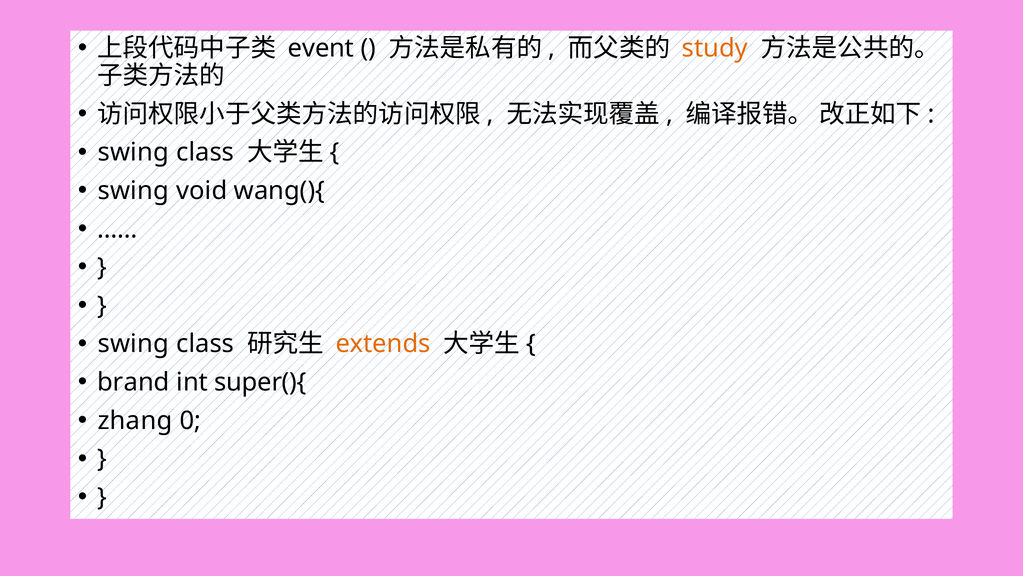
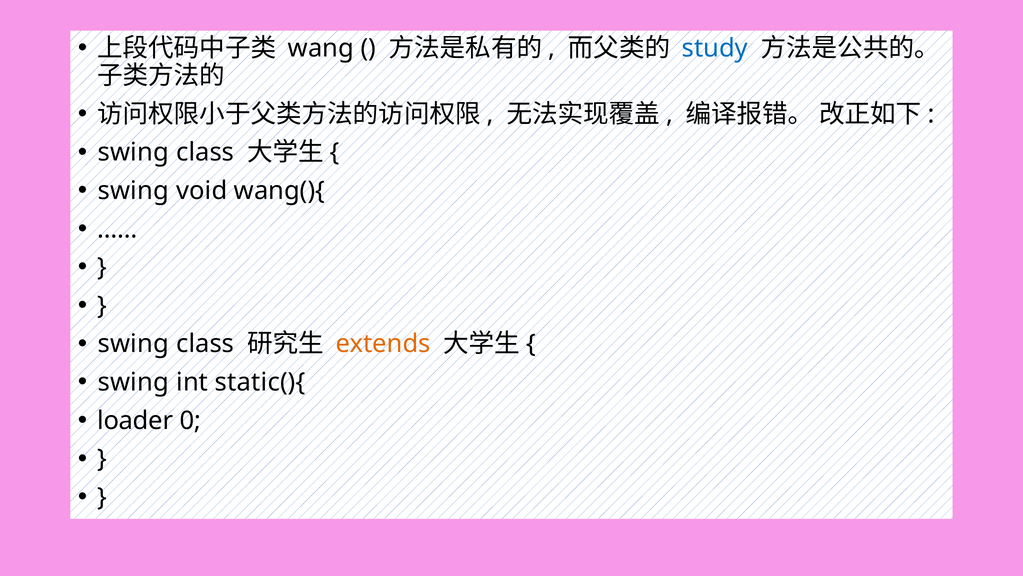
event: event -> wang
study colour: orange -> blue
brand at (133, 382): brand -> swing
super(){: super(){ -> static(){
zhang: zhang -> loader
